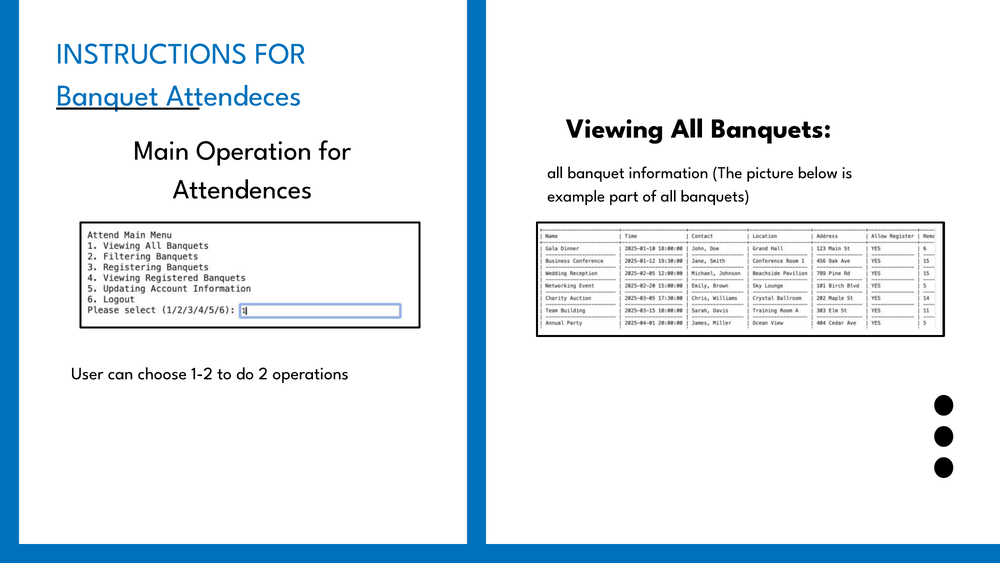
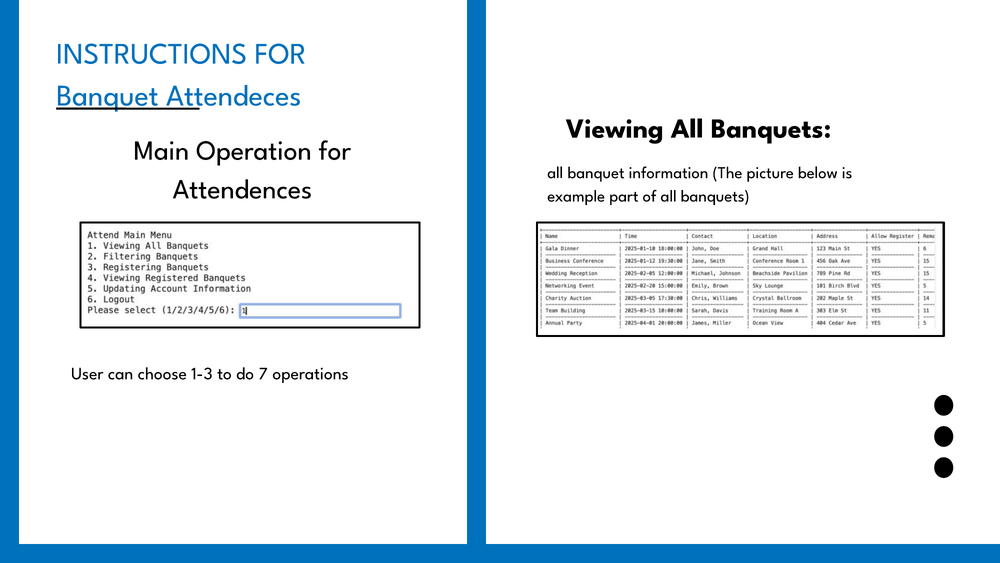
1-2: 1-2 -> 1-3
2: 2 -> 7
